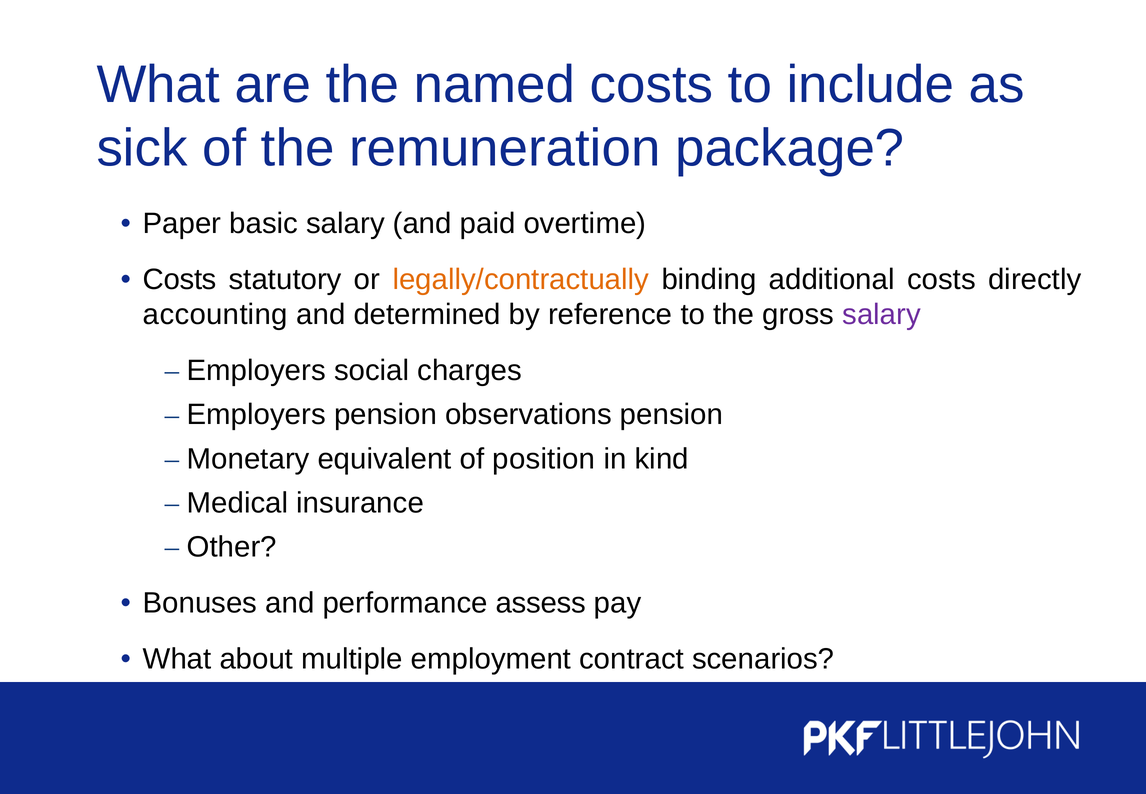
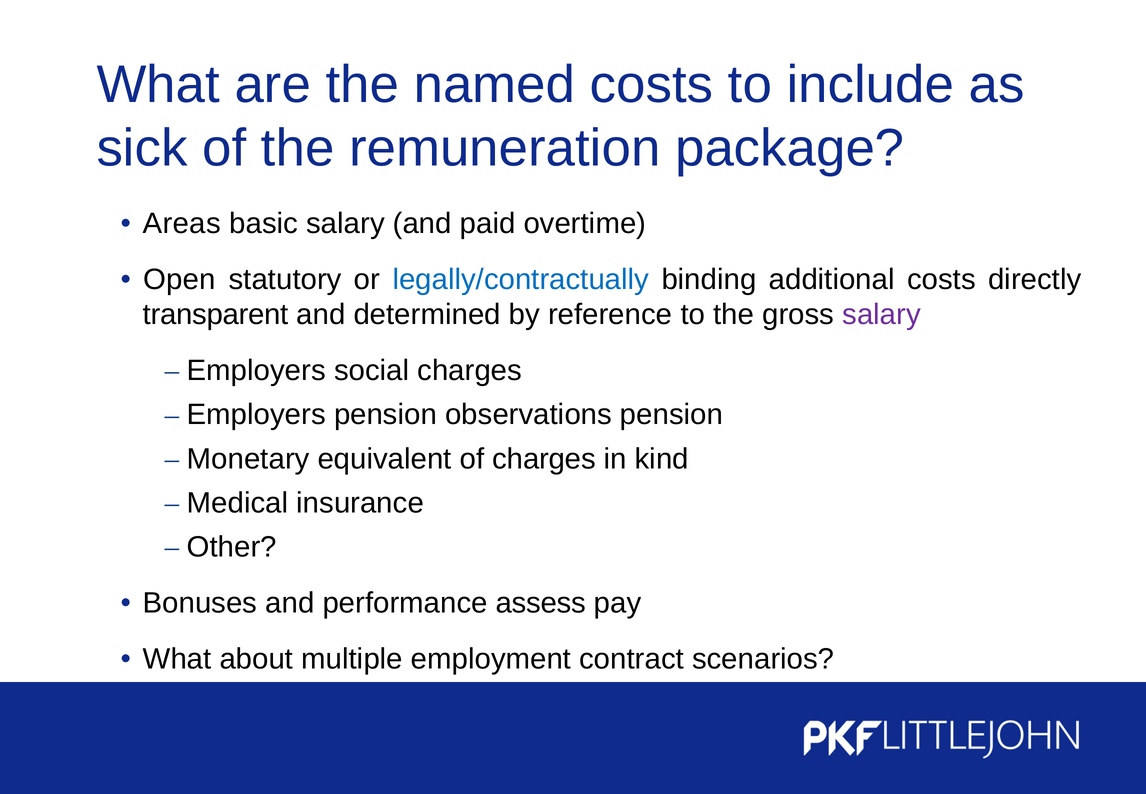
Paper: Paper -> Areas
Costs at (180, 279): Costs -> Open
legally/contractually colour: orange -> blue
accounting: accounting -> transparent
of position: position -> charges
